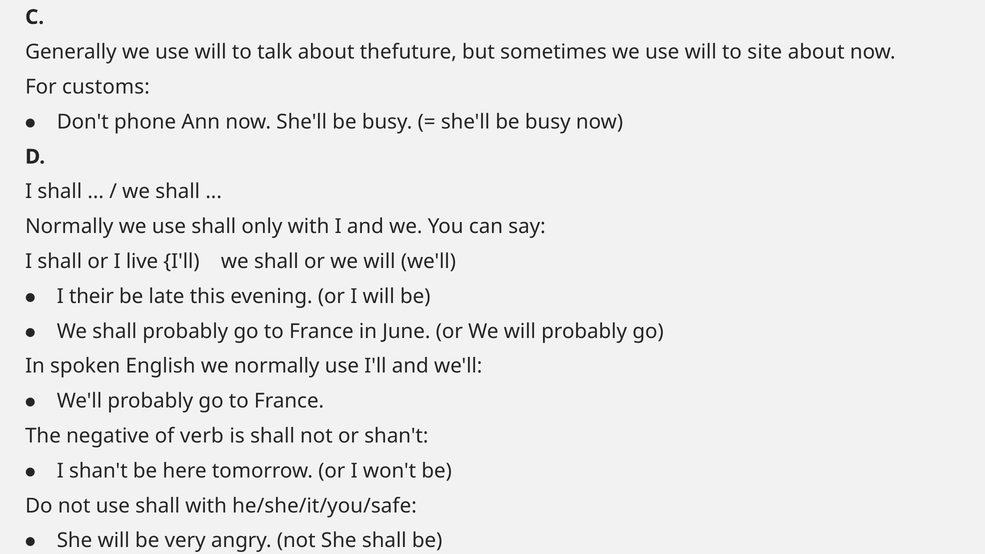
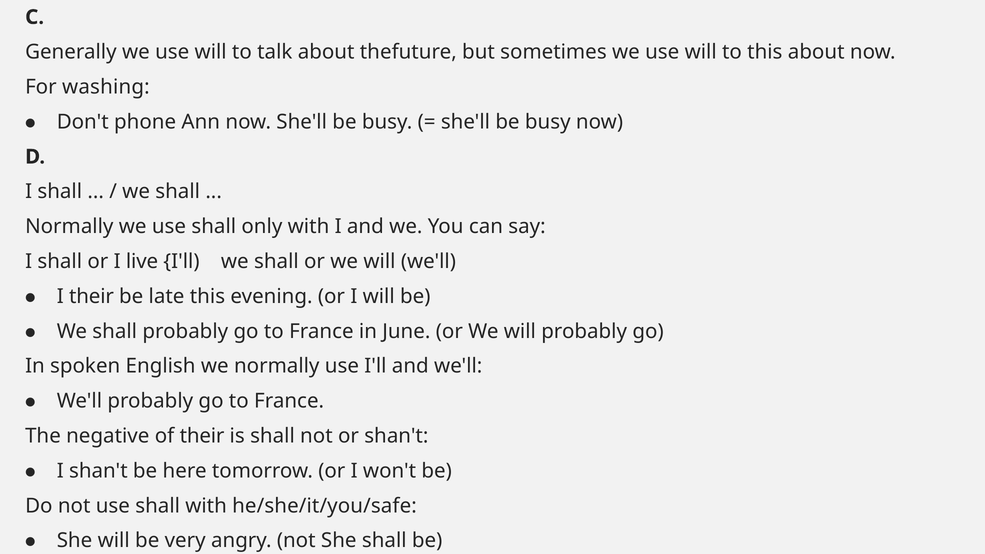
to site: site -> this
customs: customs -> washing
of verb: verb -> their
